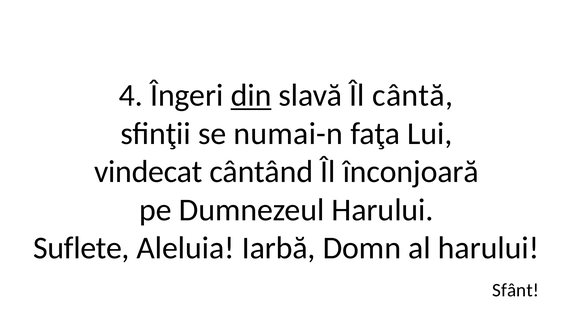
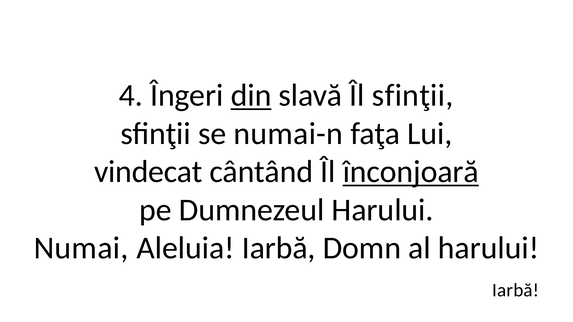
Îl cântă: cântă -> sfinţii
înconjoară underline: none -> present
Suflete: Suflete -> Numai
Sfânt at (516, 291): Sfânt -> Iarbă
